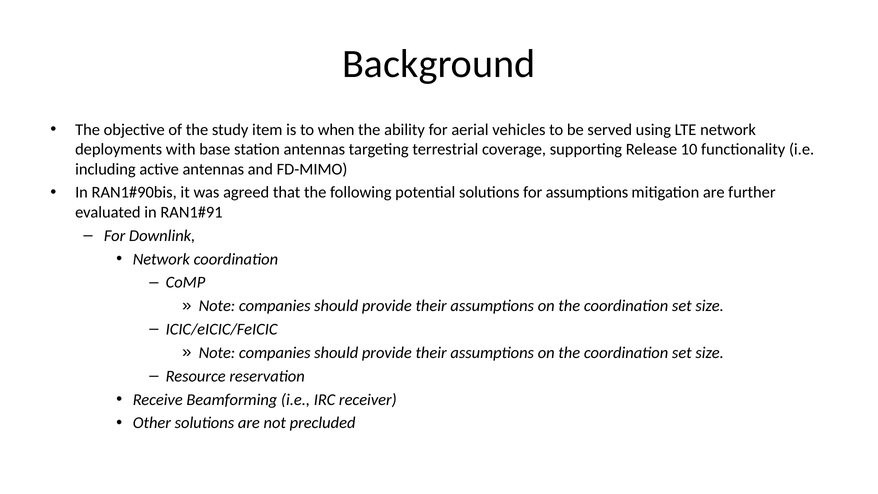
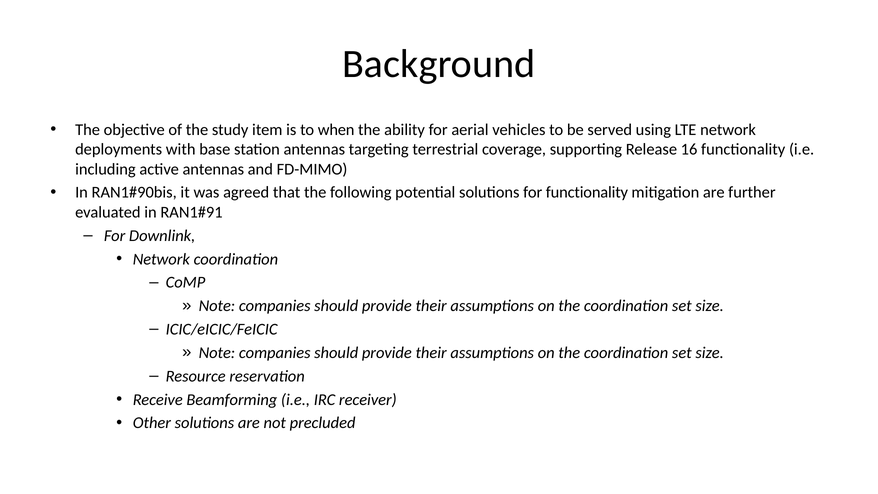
10: 10 -> 16
for assumptions: assumptions -> functionality
